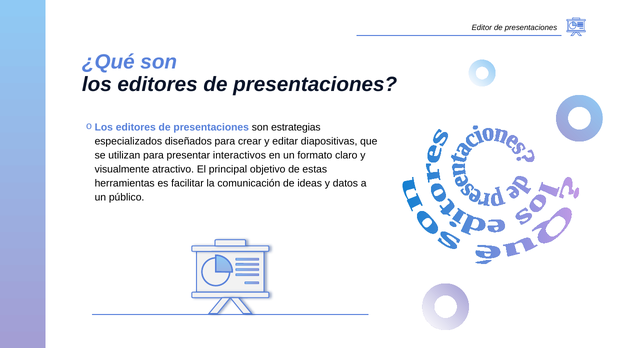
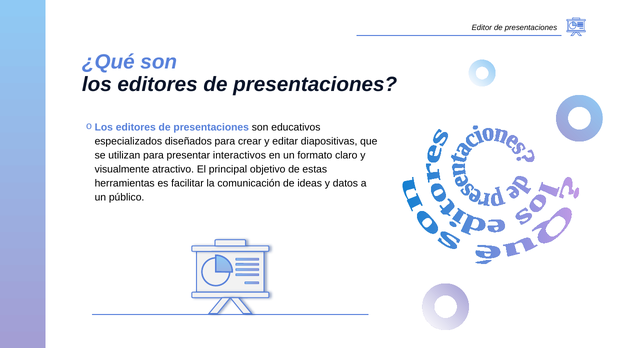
estrategias: estrategias -> educativos
